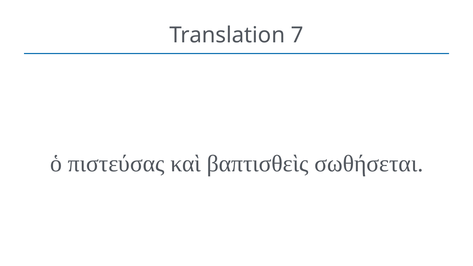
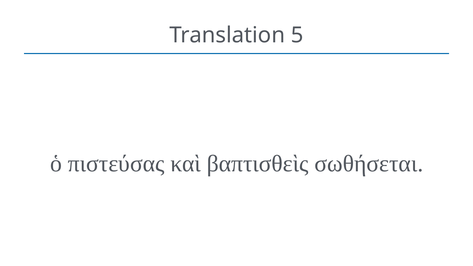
7: 7 -> 5
